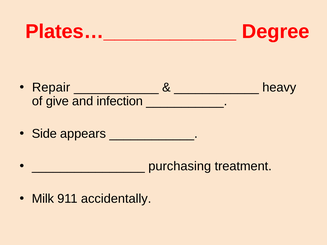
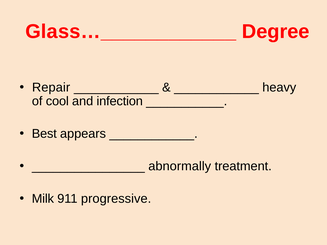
Plates…____________: Plates…____________ -> Glass…____________
give: give -> cool
Side: Side -> Best
purchasing: purchasing -> abnormally
accidentally: accidentally -> progressive
